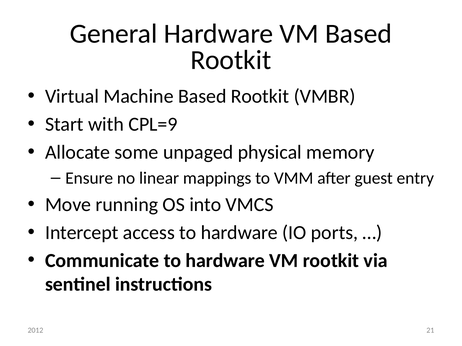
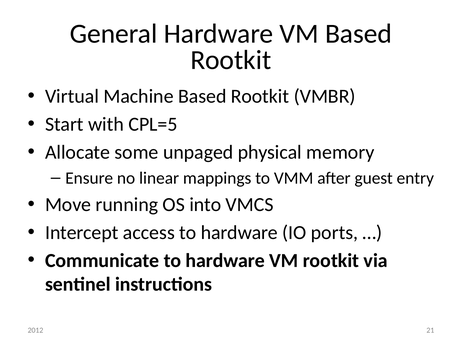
CPL=9: CPL=9 -> CPL=5
